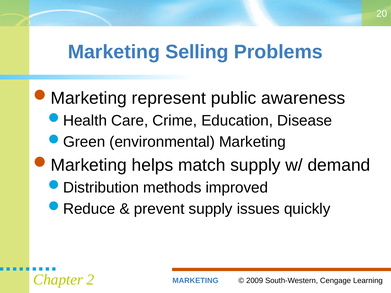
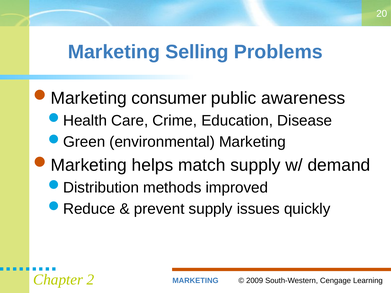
represent: represent -> consumer
